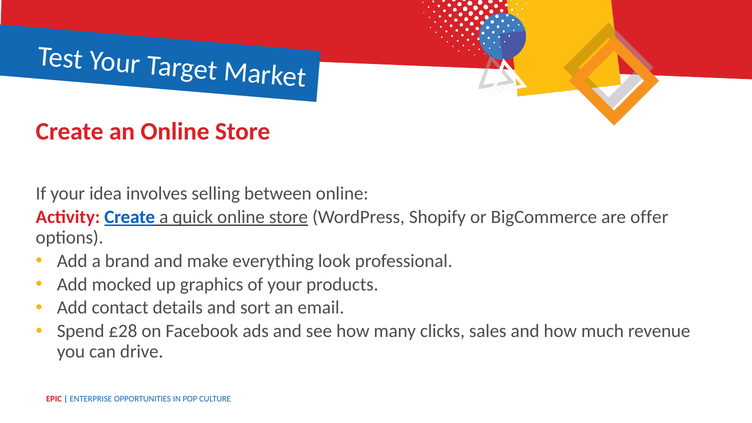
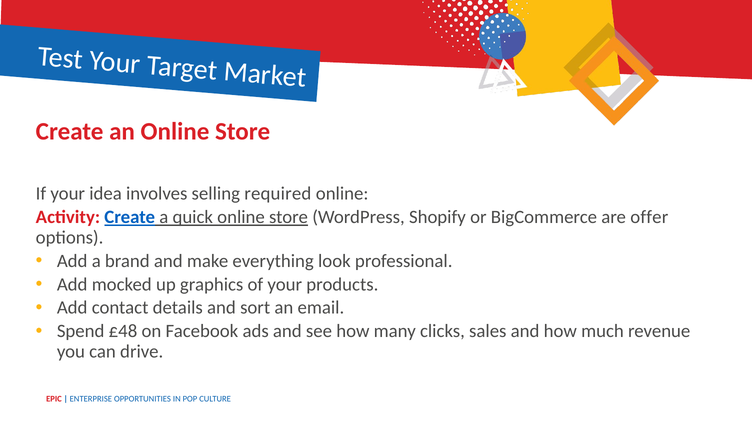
between: between -> required
£28: £28 -> £48
